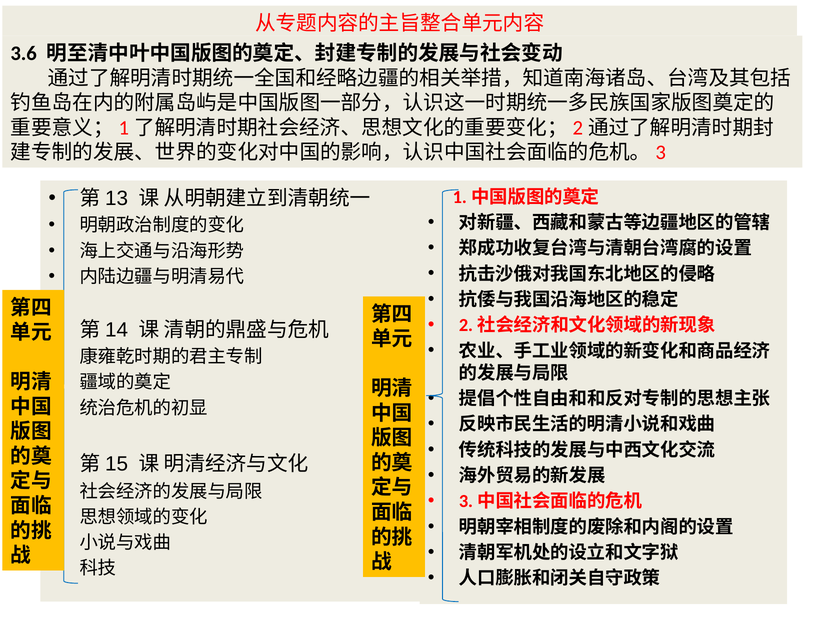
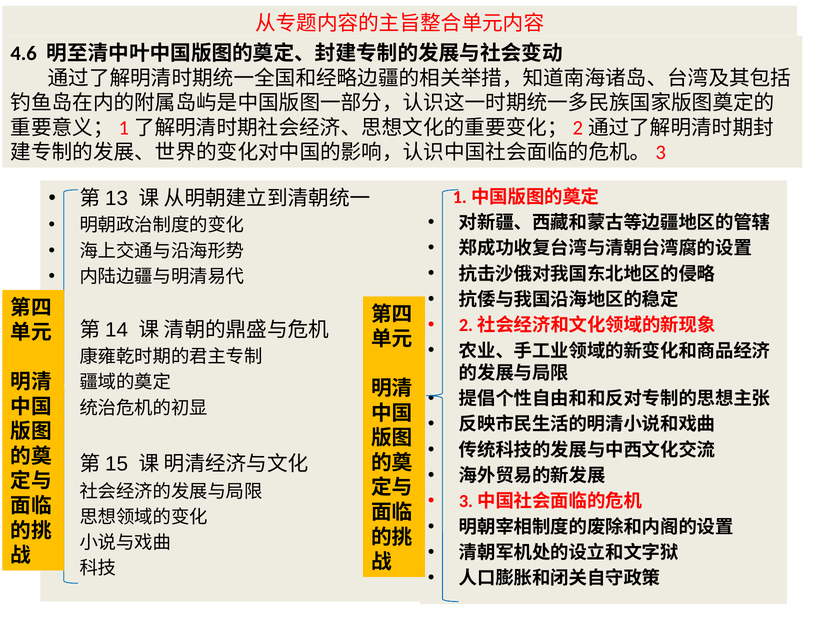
3.6: 3.6 -> 4.6
